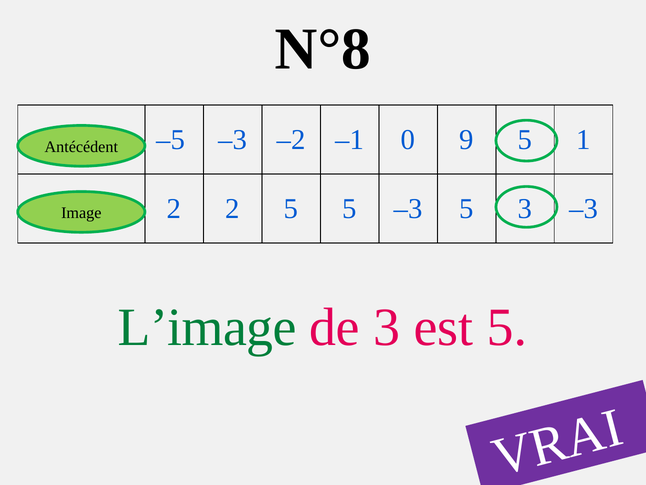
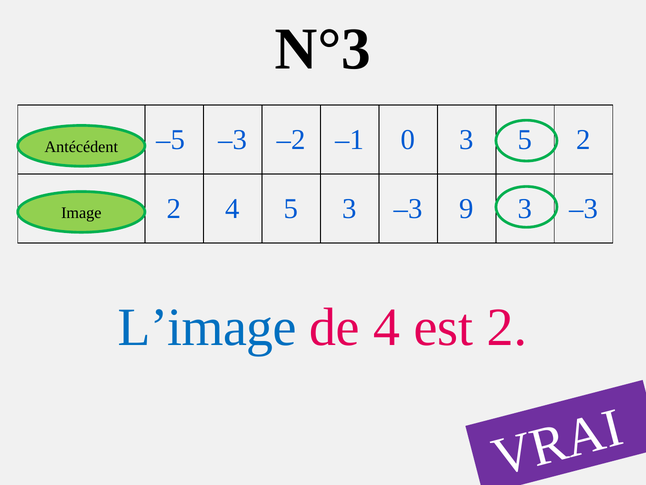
N°8: N°8 -> N°3
0 9: 9 -> 3
5 1: 1 -> 2
2 2: 2 -> 4
5 5: 5 -> 3
–3 5: 5 -> 9
L’image colour: green -> blue
de 3: 3 -> 4
est 5: 5 -> 2
